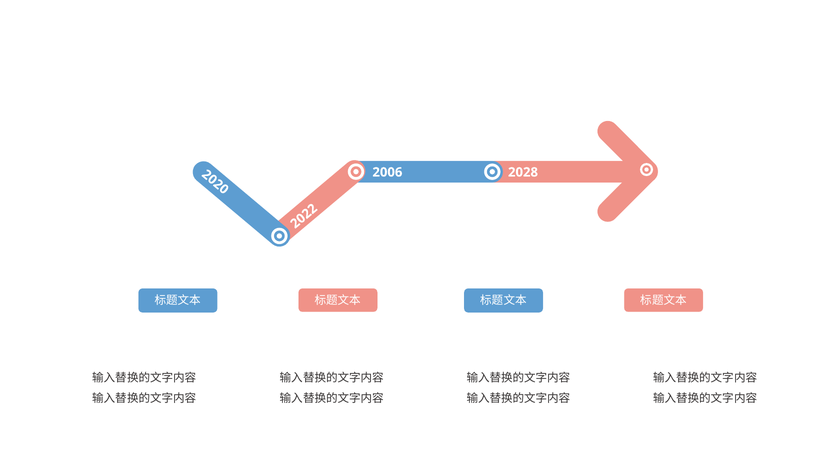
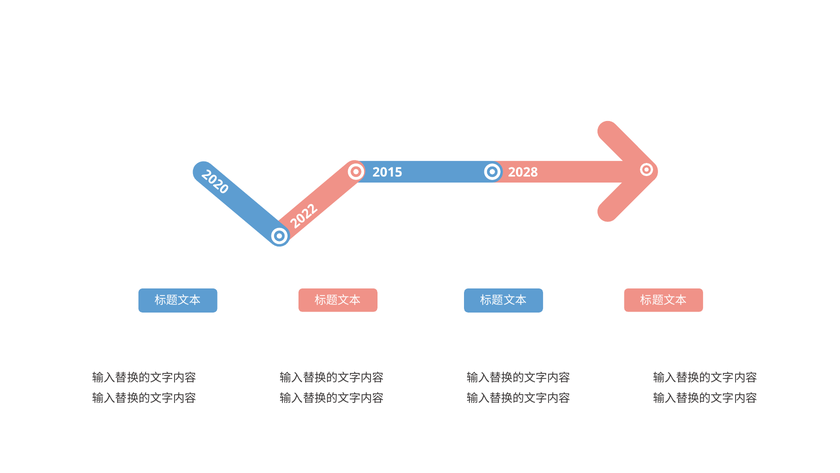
2006: 2006 -> 2015
